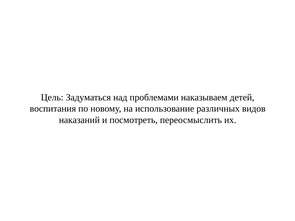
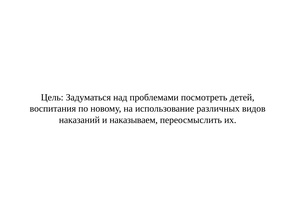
наказываем: наказываем -> посмотреть
посмотреть: посмотреть -> наказываем
